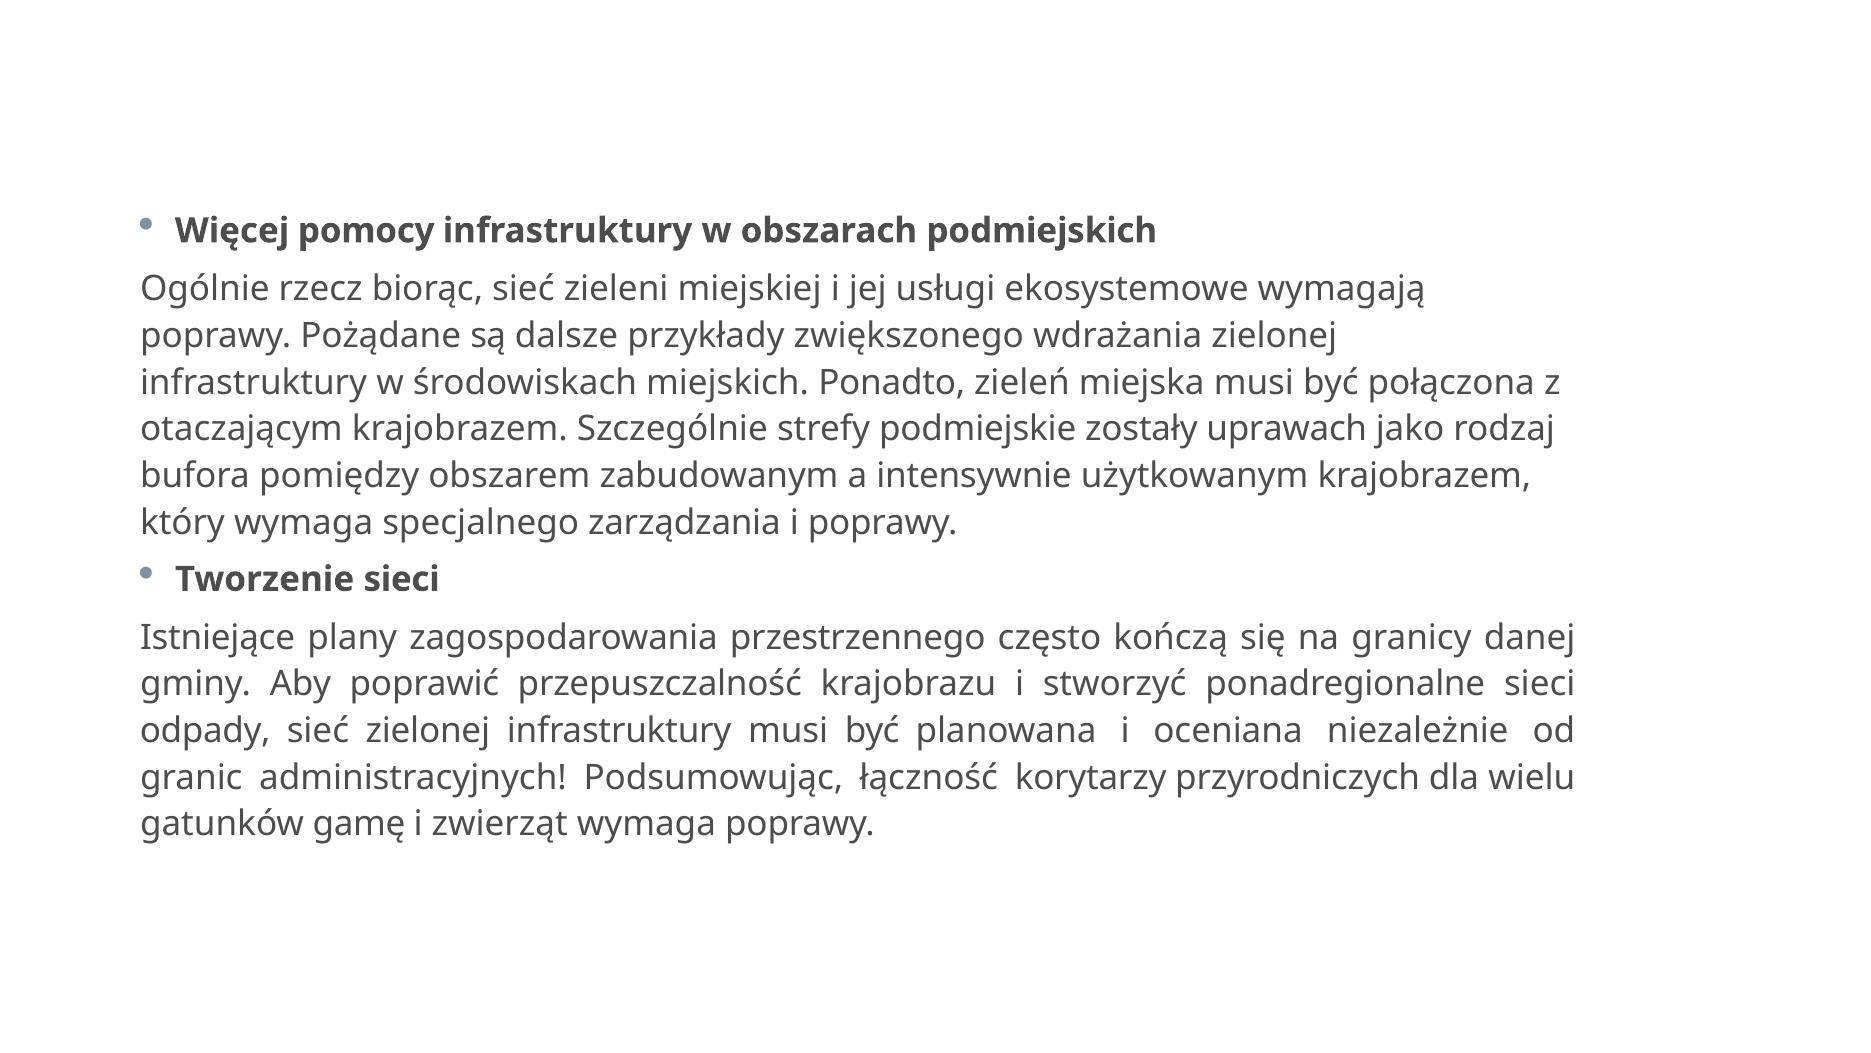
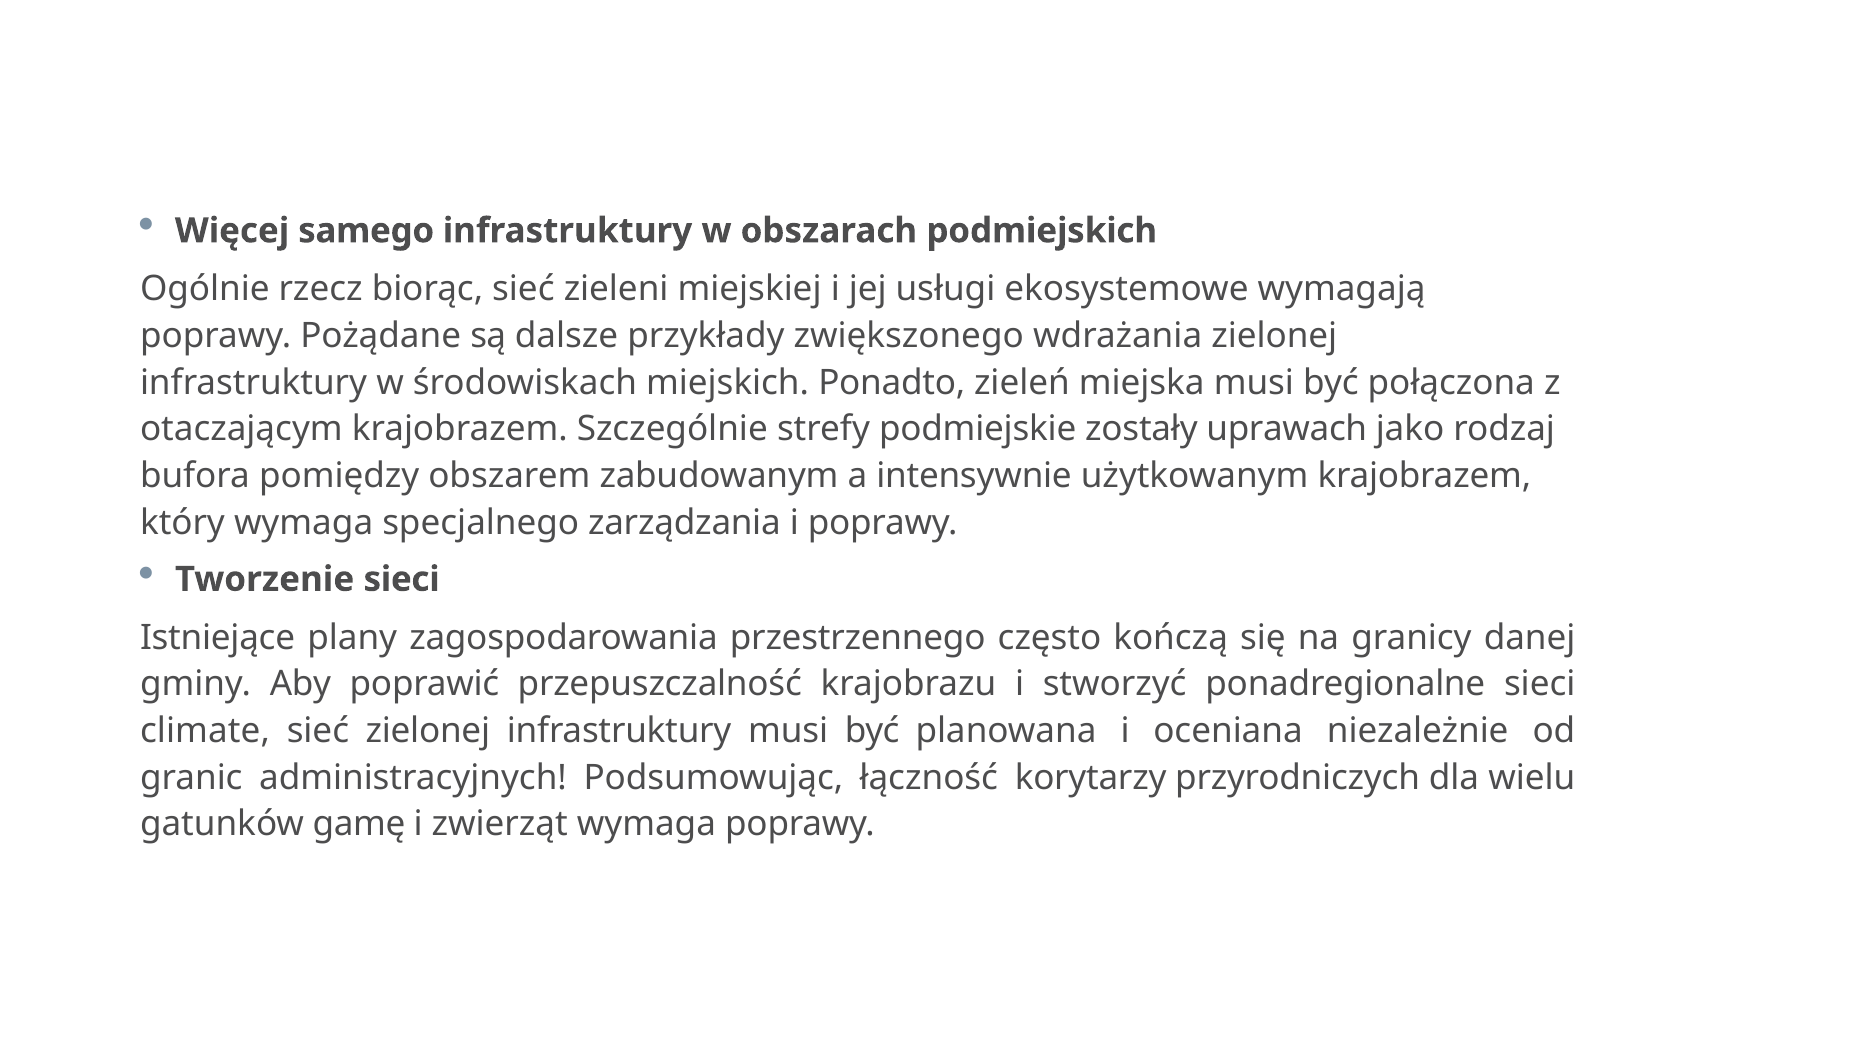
pomocy: pomocy -> samego
odpady: odpady -> climate
